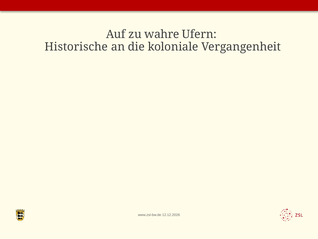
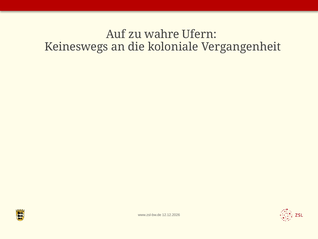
Historische: Historische -> Keineswegs
